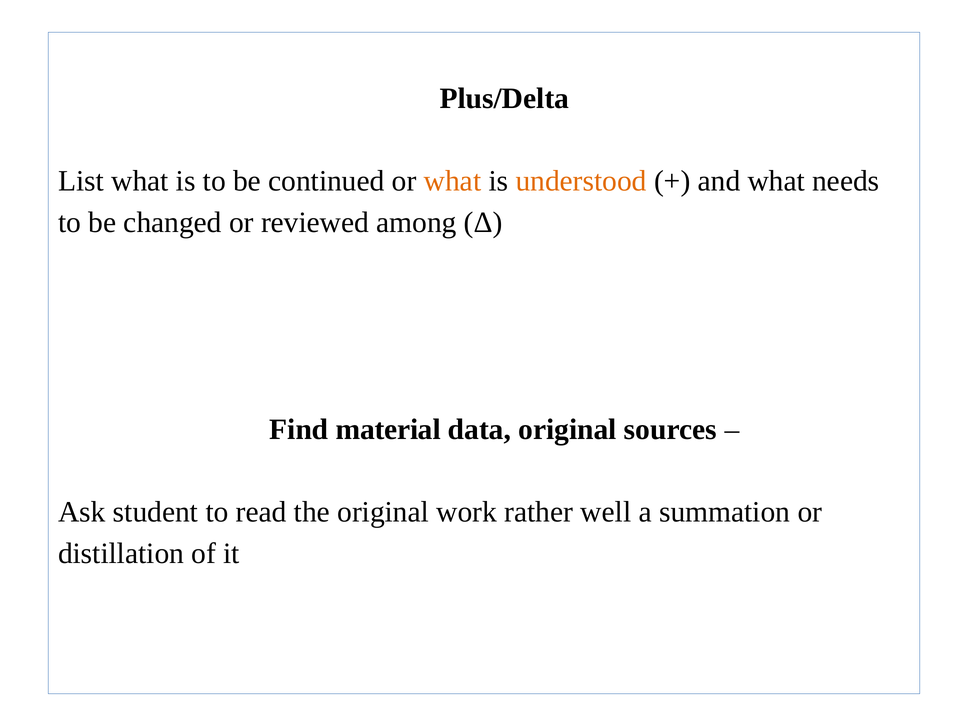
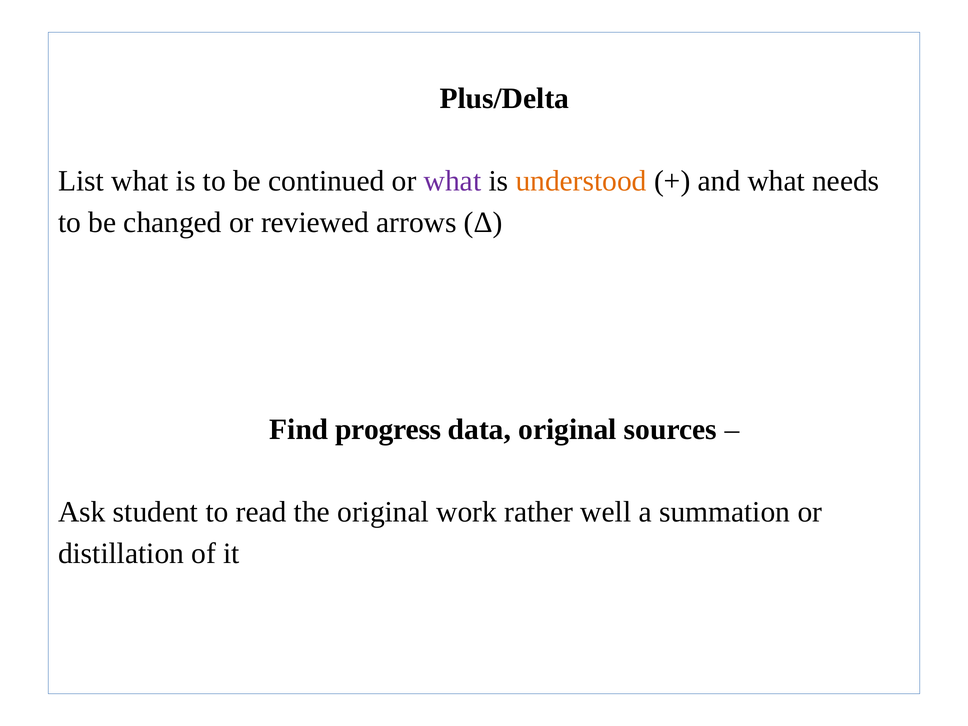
what at (453, 181) colour: orange -> purple
among: among -> arrows
material: material -> progress
